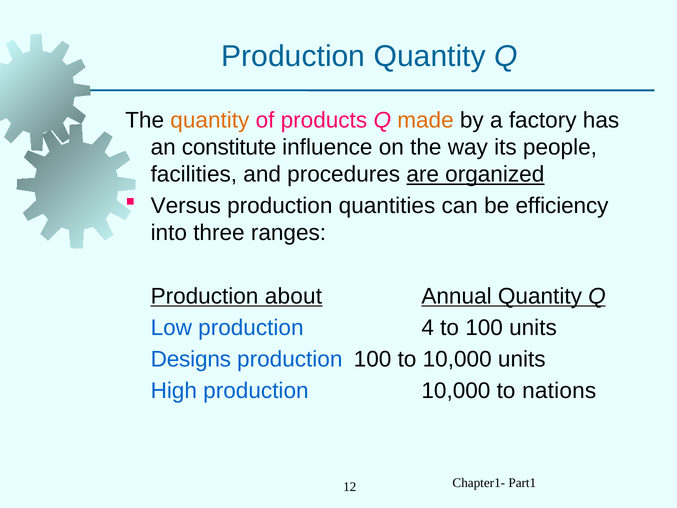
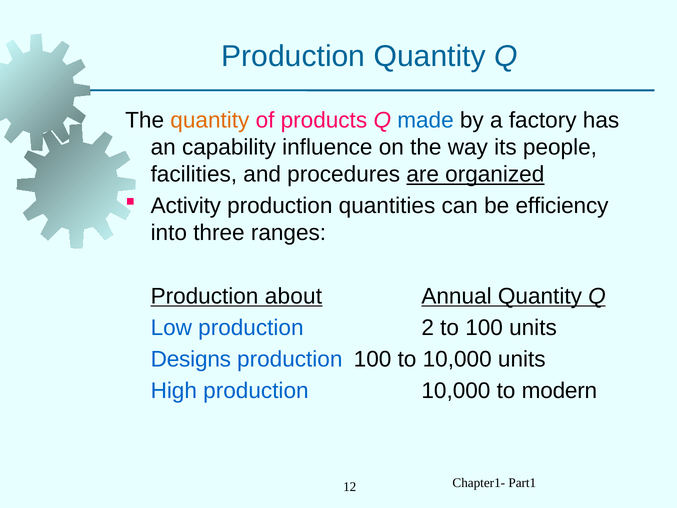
made colour: orange -> blue
constitute: constitute -> capability
Versus: Versus -> Activity
4: 4 -> 2
nations: nations -> modern
